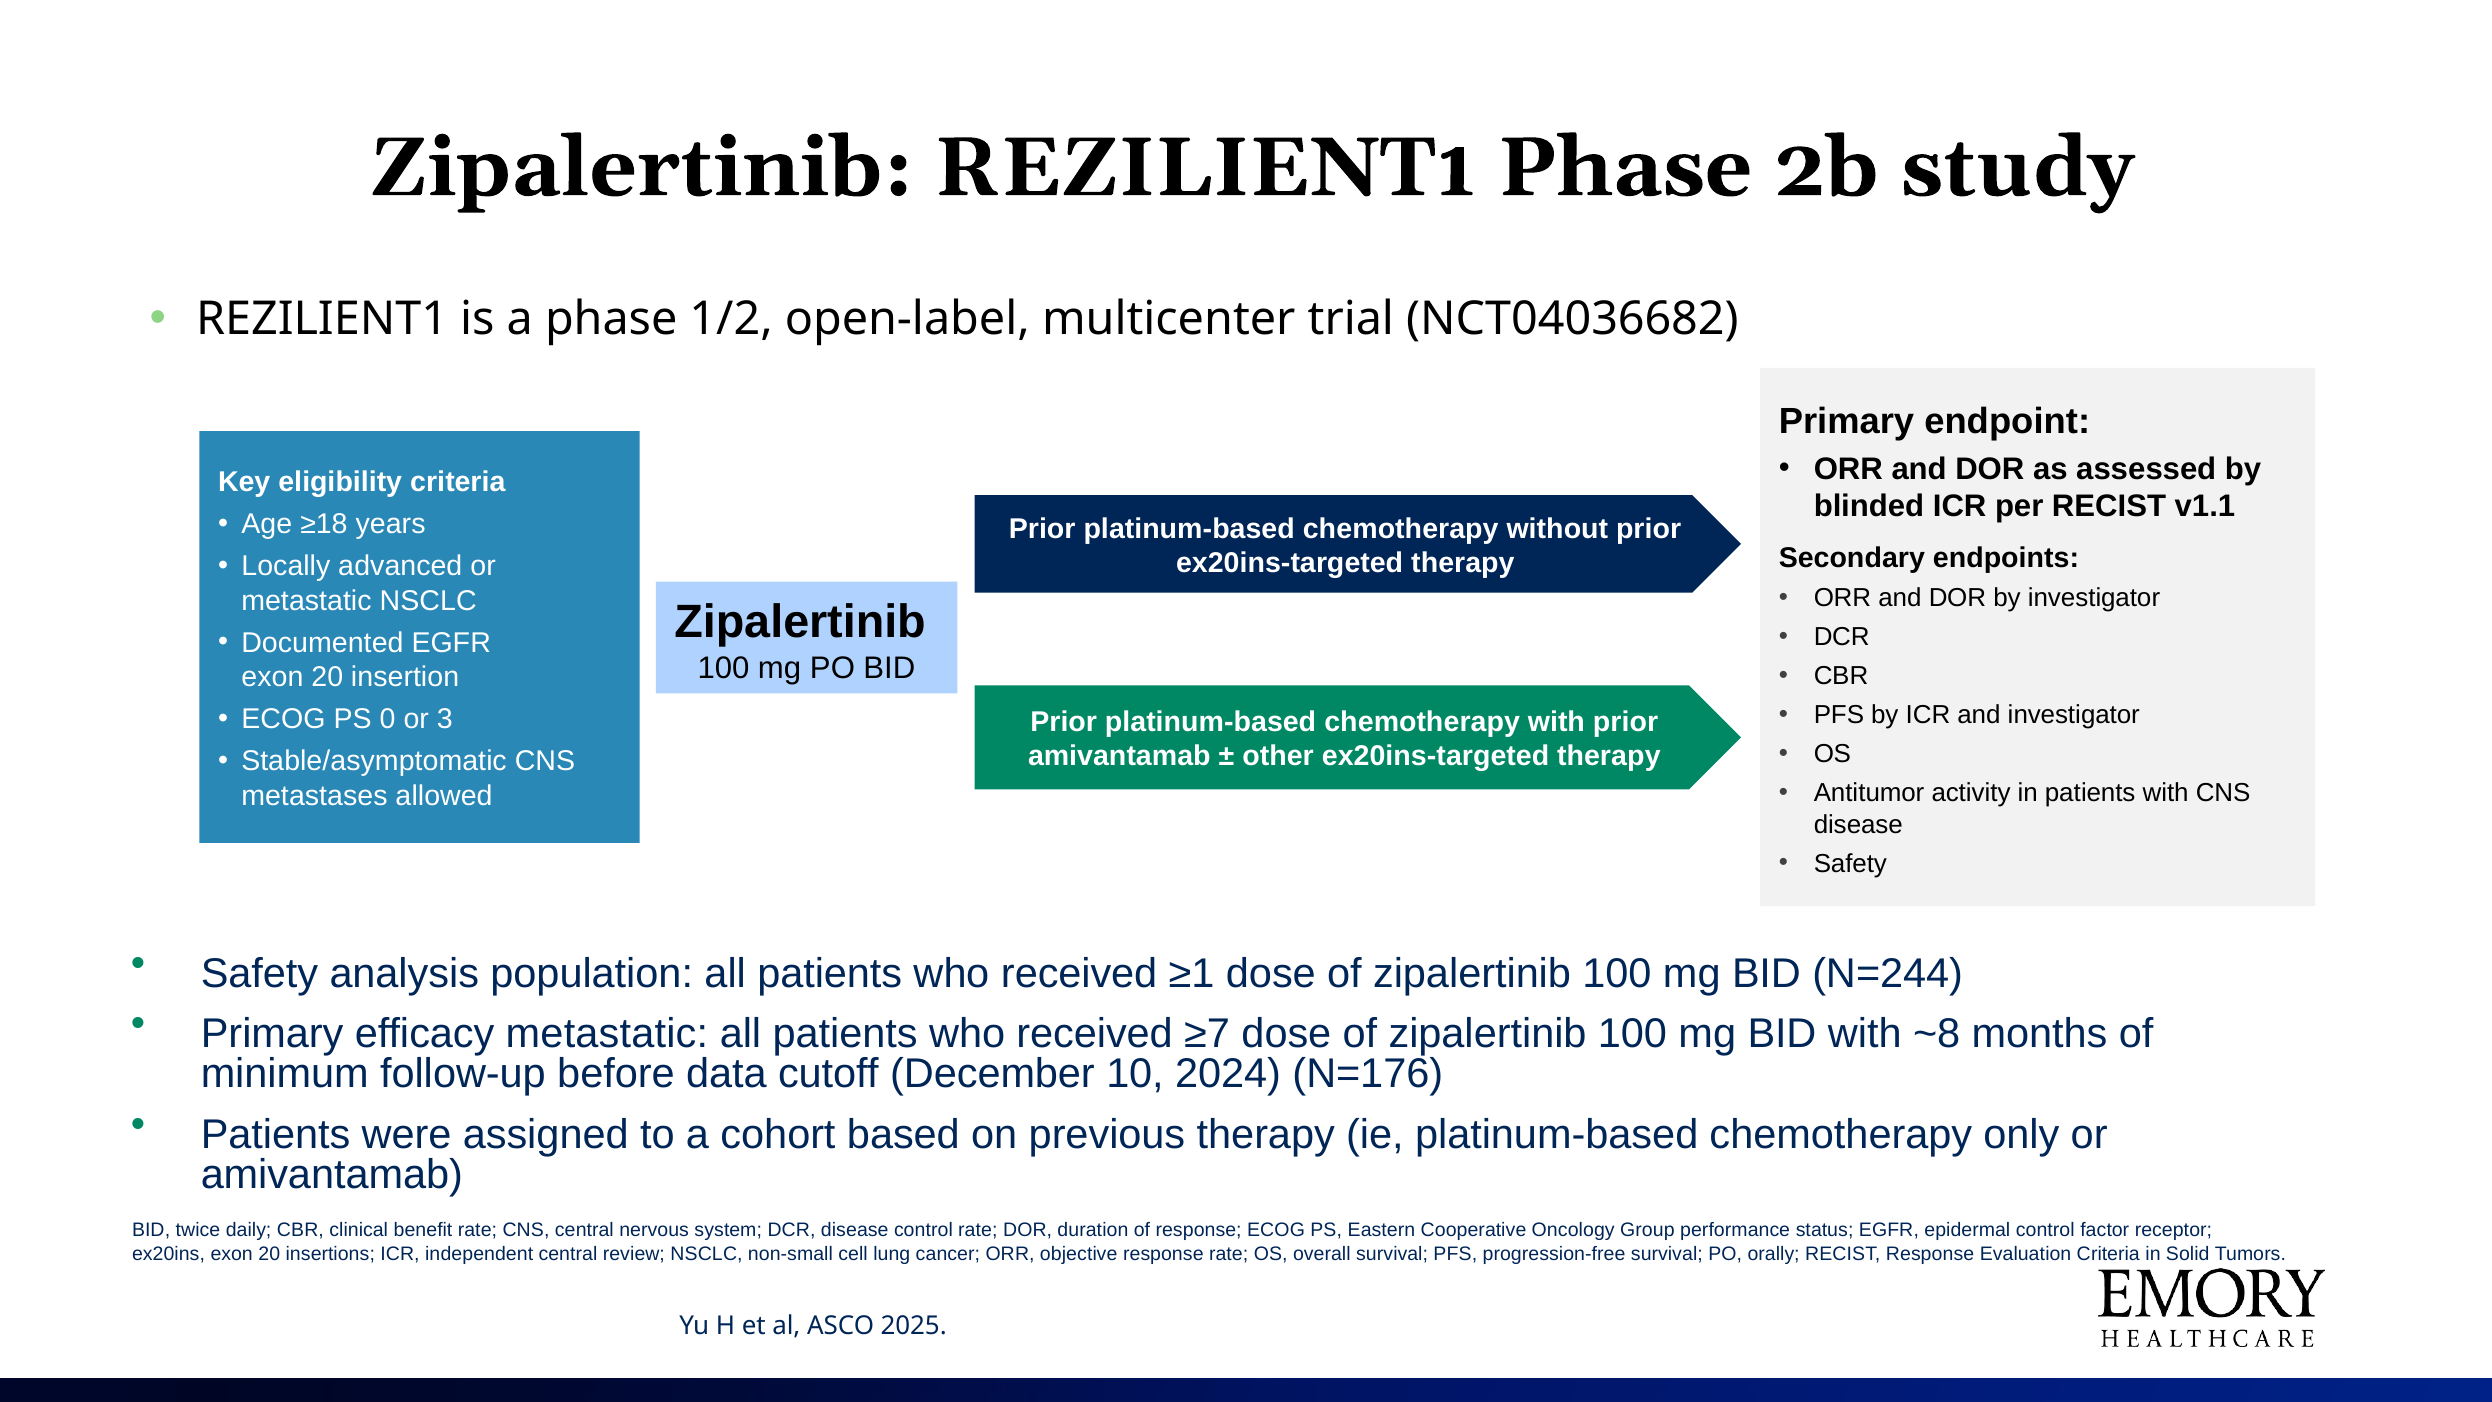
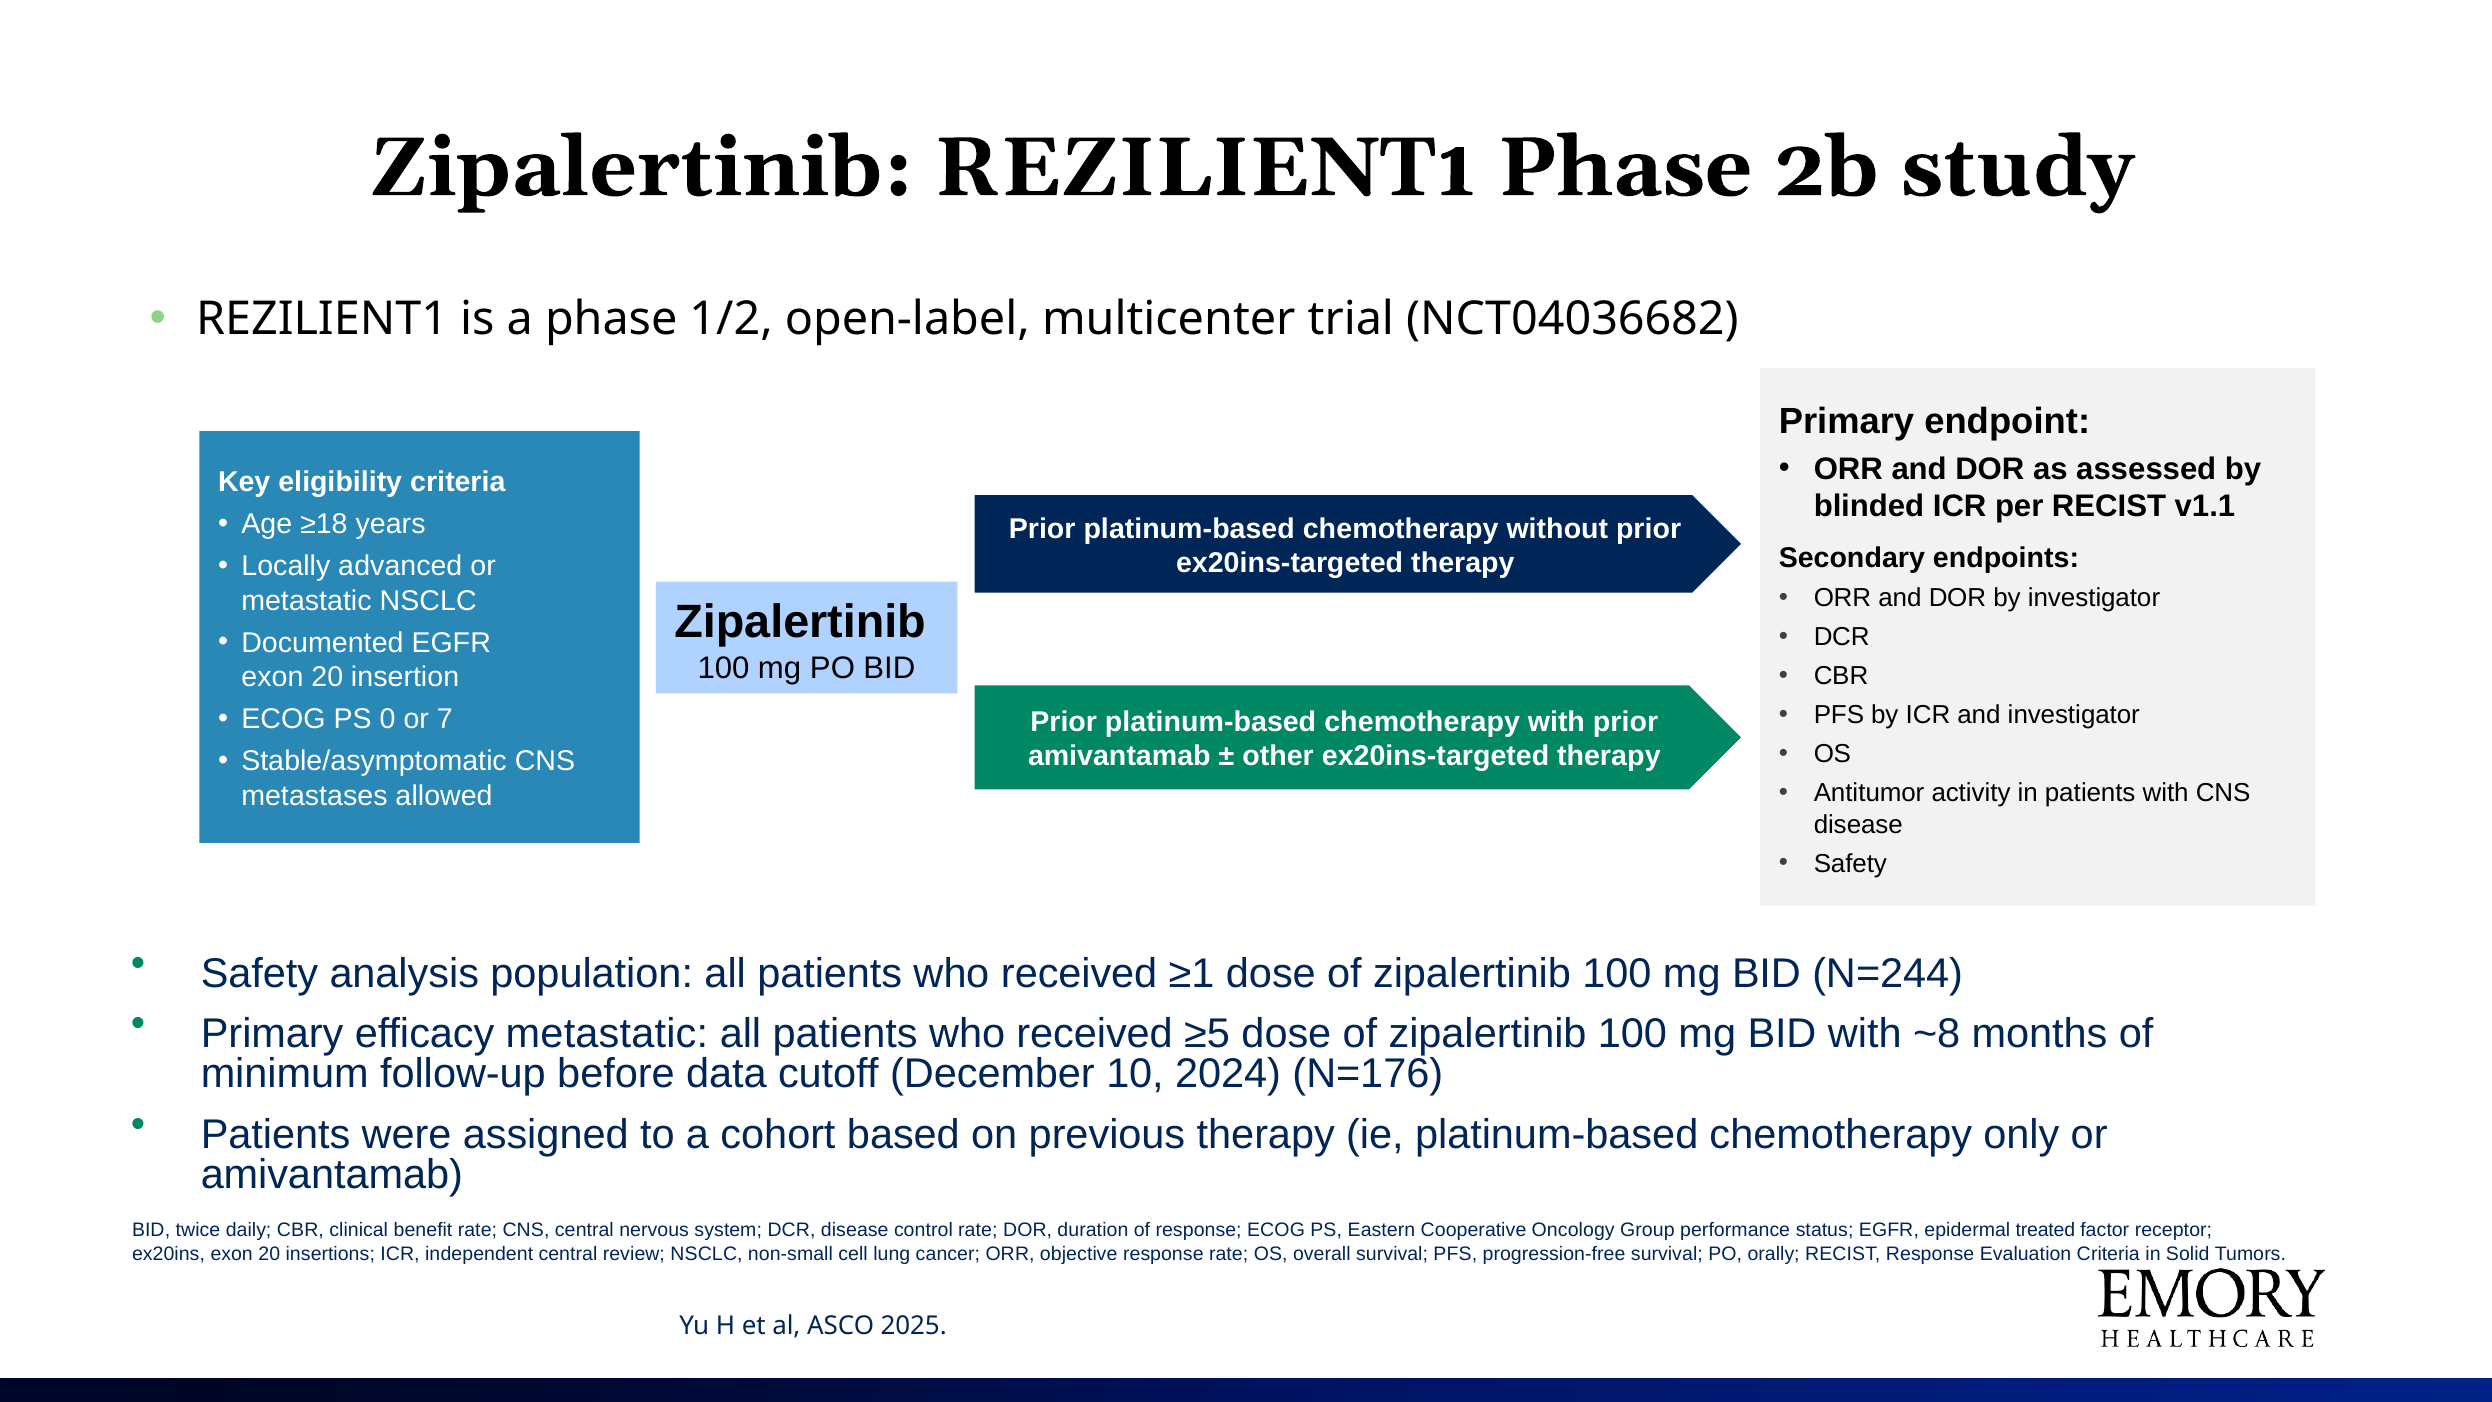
3: 3 -> 7
≥7: ≥7 -> ≥5
epidermal control: control -> treated
